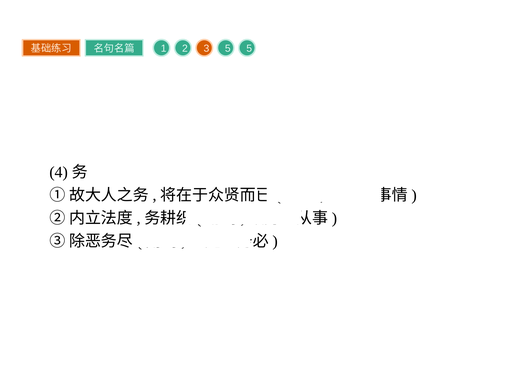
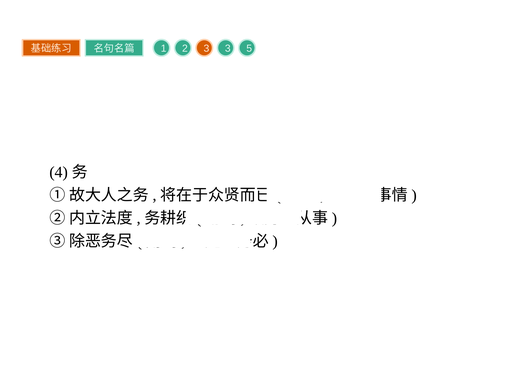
3 5: 5 -> 3
